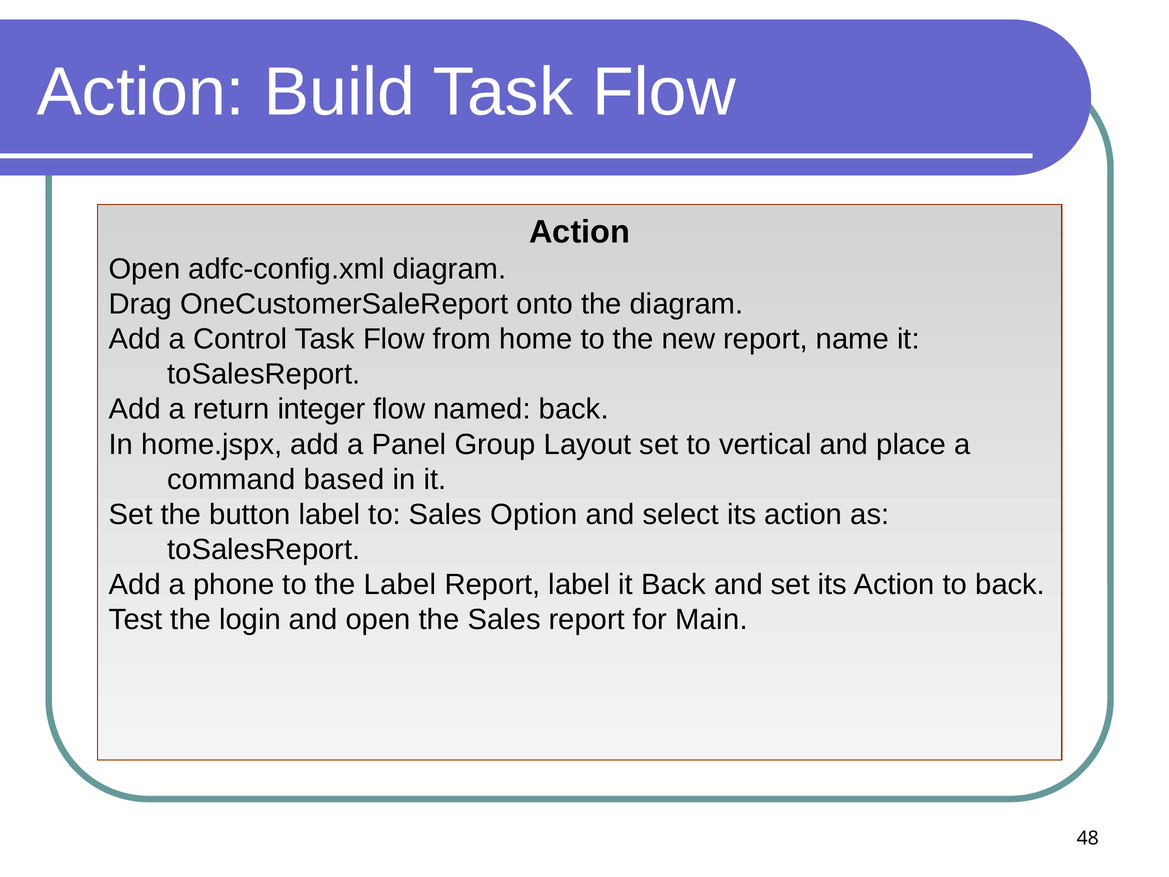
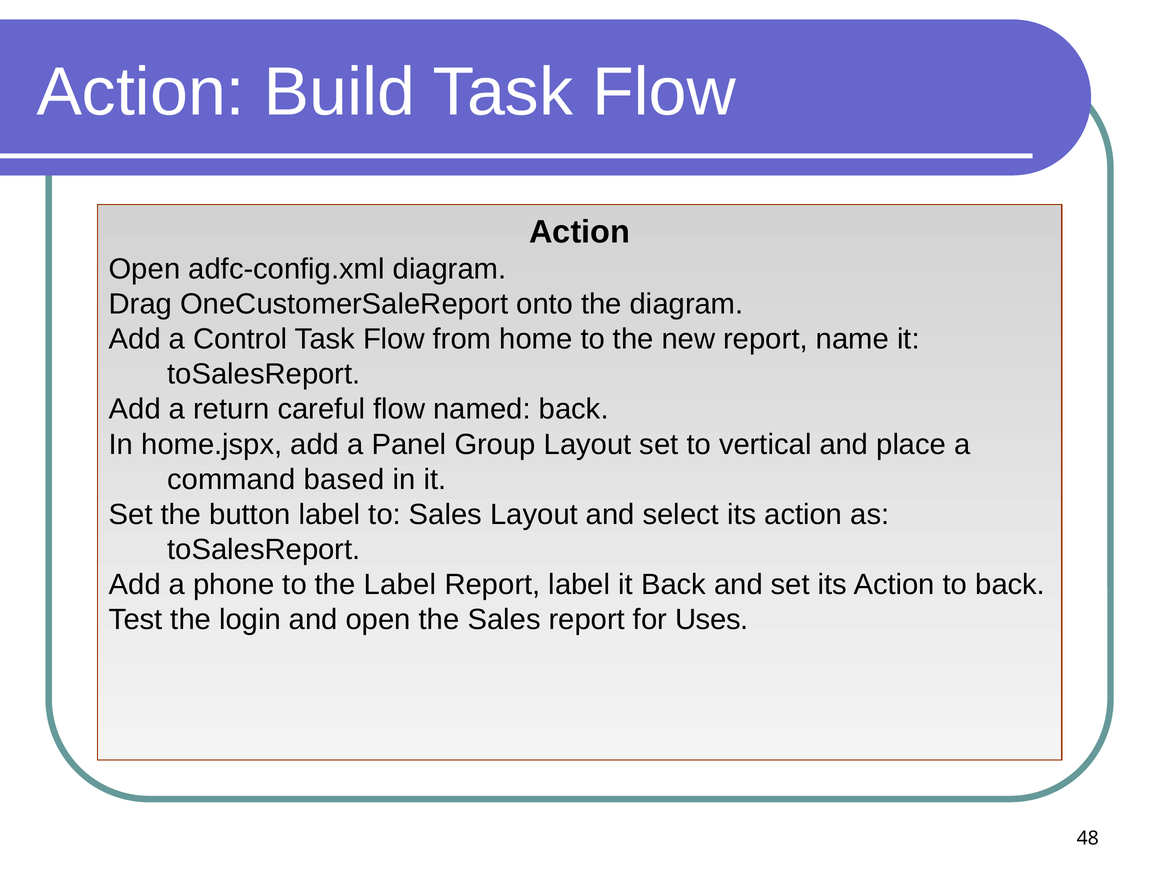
integer: integer -> careful
Sales Option: Option -> Layout
Main: Main -> Uses
